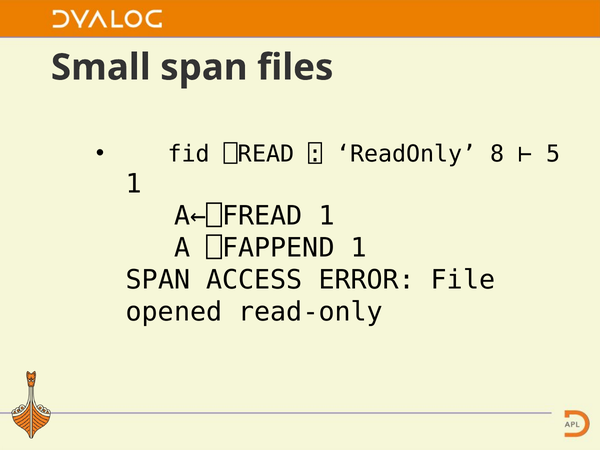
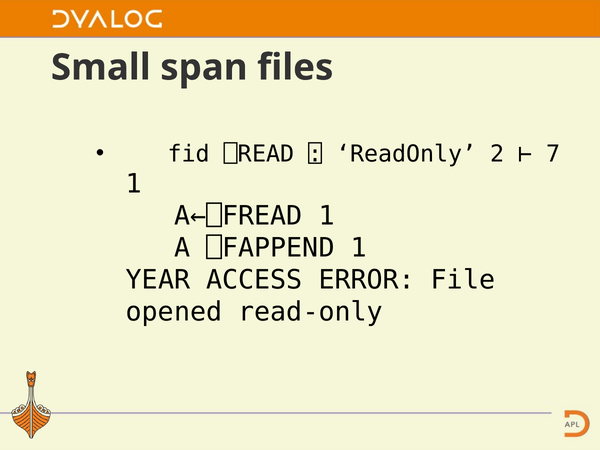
8: 8 -> 2
5: 5 -> 7
SPAN at (158, 280): SPAN -> YEAR
